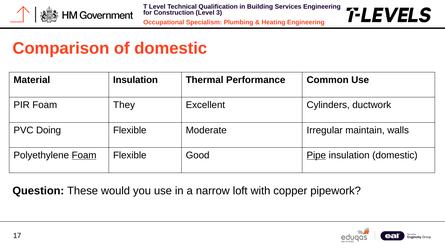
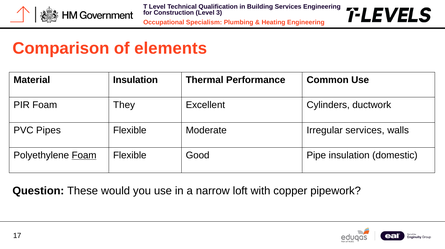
of domestic: domestic -> elements
Doing: Doing -> Pipes
Irregular maintain: maintain -> services
Pipe underline: present -> none
